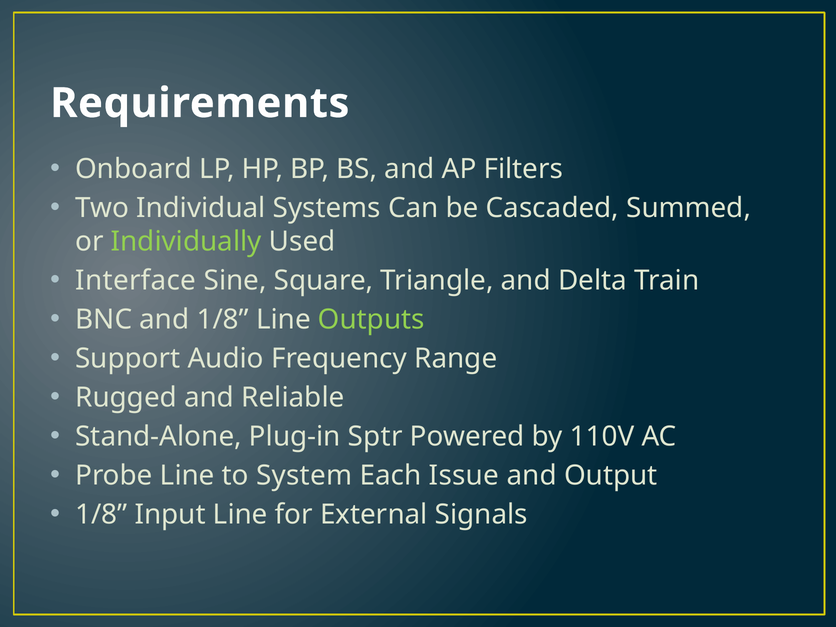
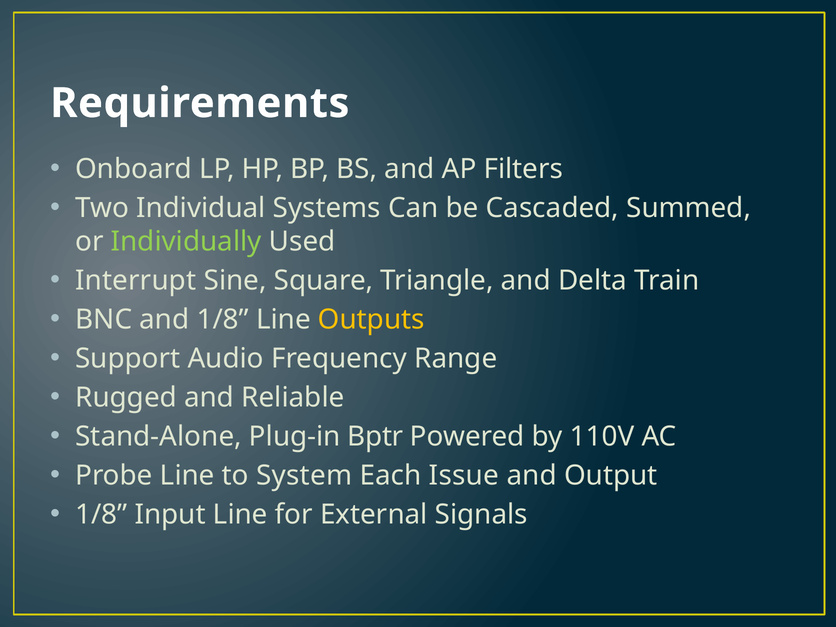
Interface: Interface -> Interrupt
Outputs colour: light green -> yellow
Sptr: Sptr -> Bptr
